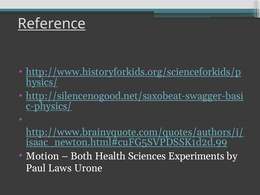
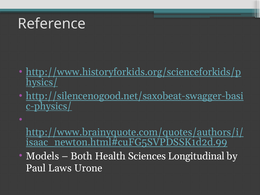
Reference underline: present -> none
Motion: Motion -> Models
Experiments: Experiments -> Longitudinal
